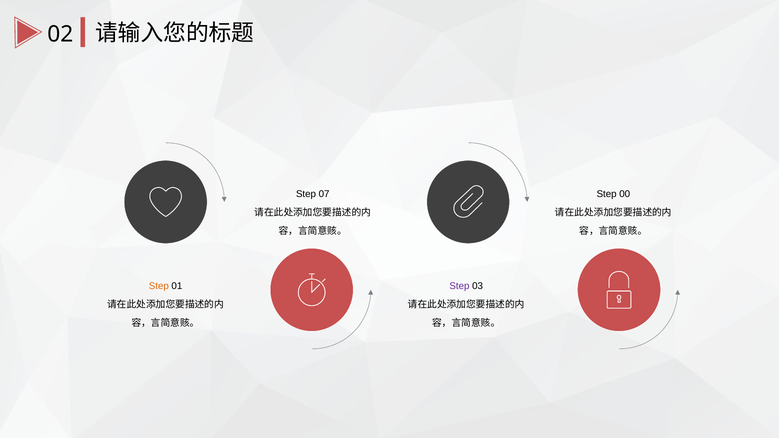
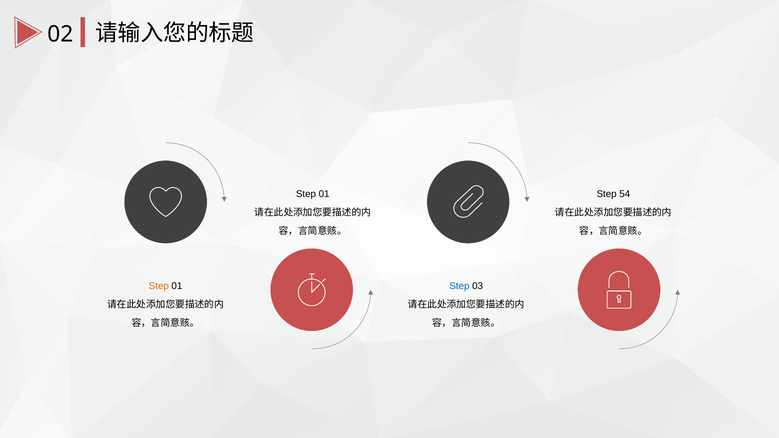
07 at (324, 194): 07 -> 01
00: 00 -> 54
Step at (459, 286) colour: purple -> blue
